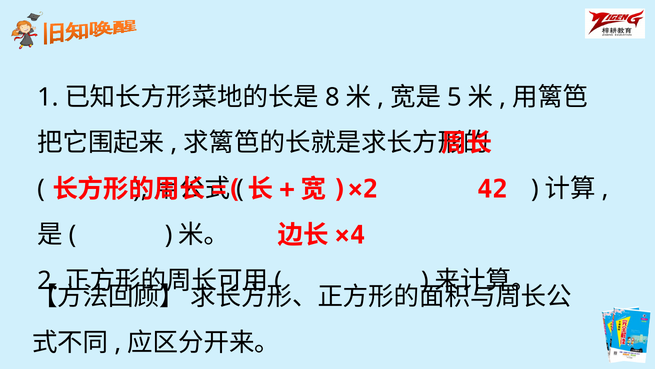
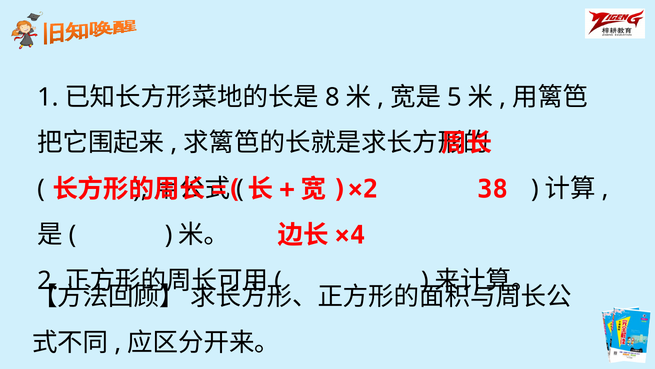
42: 42 -> 38
